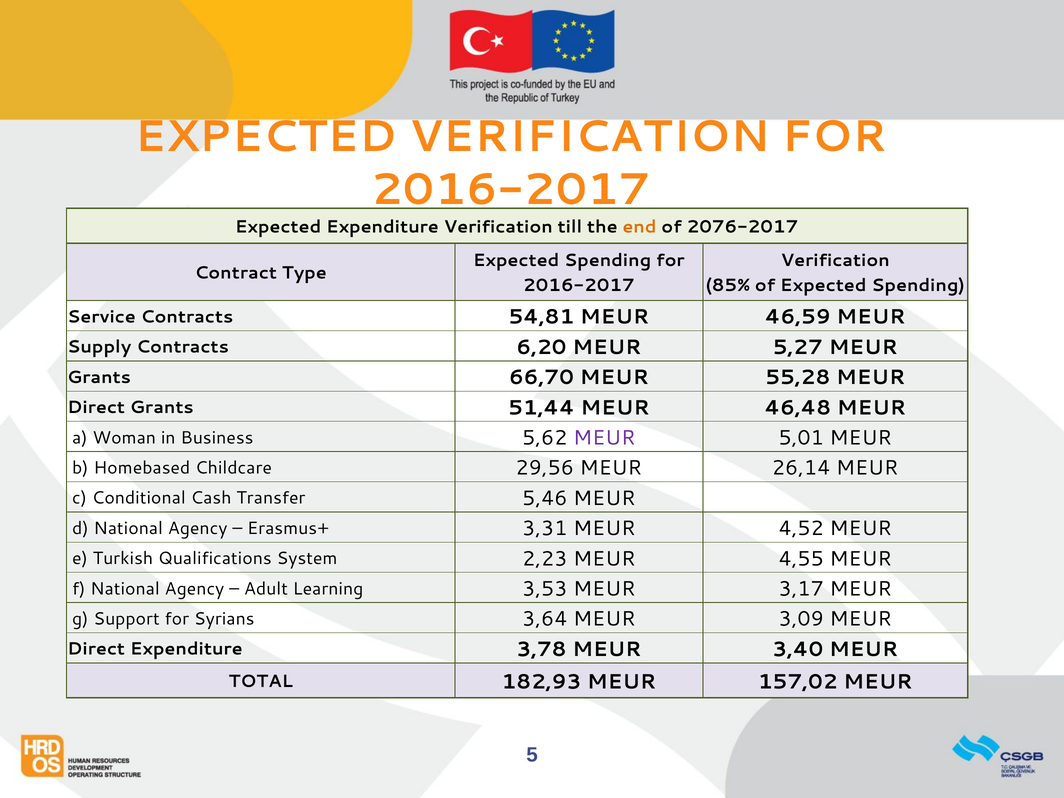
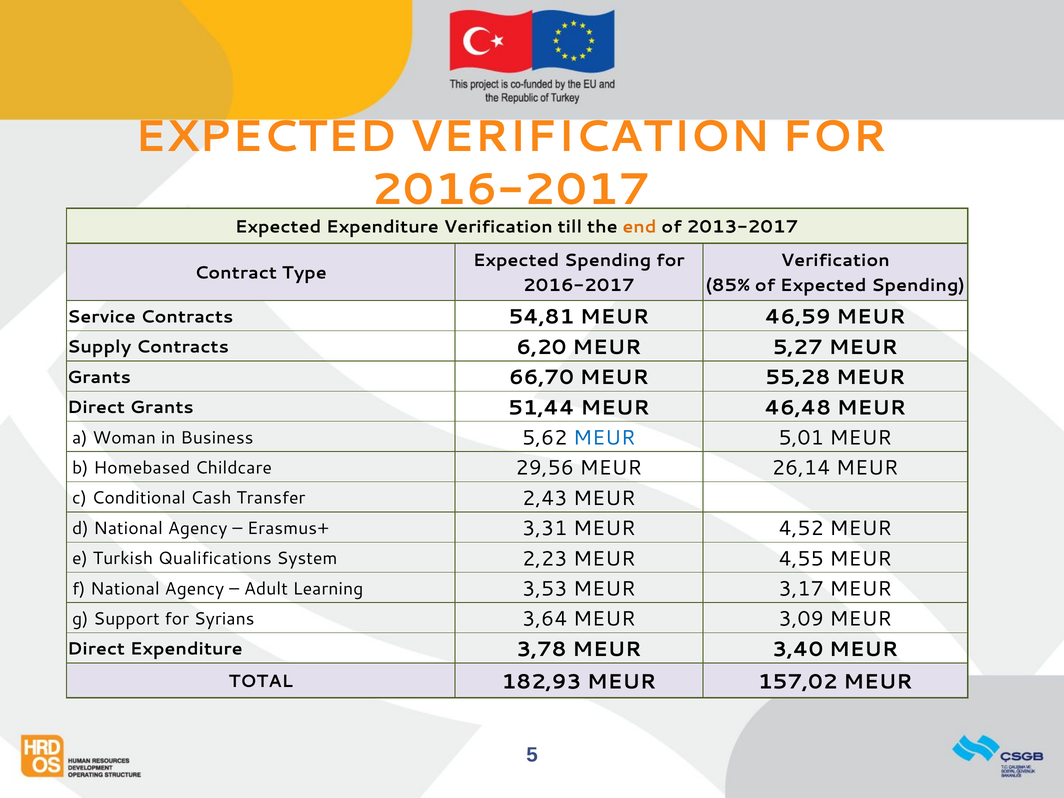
2076-2017: 2076-2017 -> 2013-2017
MEUR at (604, 438) colour: purple -> blue
5,46: 5,46 -> 2,43
